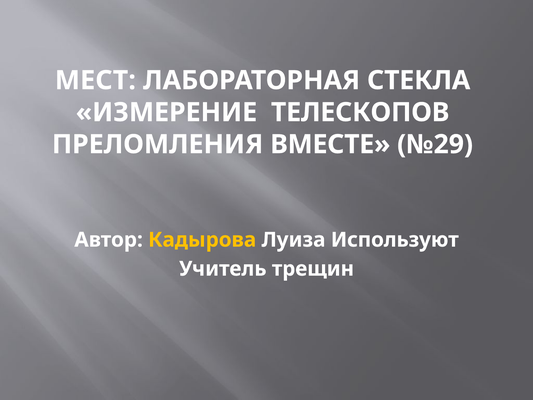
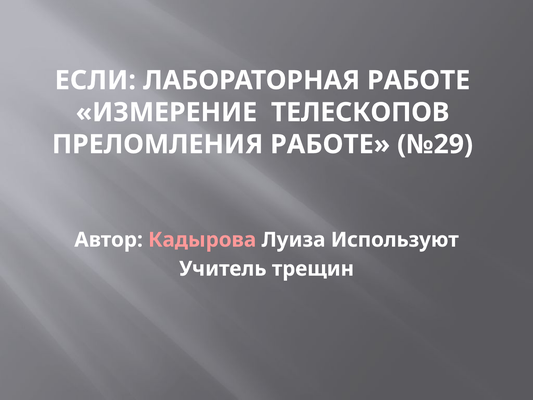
МЕСТ: МЕСТ -> ЕСЛИ
ЛАБОРАТОРНАЯ СТЕКЛА: СТЕКЛА -> РАБОТЕ
ПРЕЛОМЛЕНИЯ ВМЕСТЕ: ВМЕСТЕ -> РАБОТЕ
Кадырова colour: yellow -> pink
